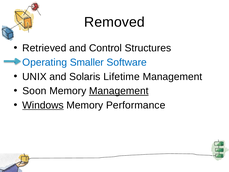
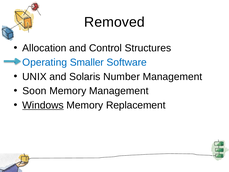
Retrieved: Retrieved -> Allocation
Lifetime: Lifetime -> Number
Management at (119, 91) underline: present -> none
Performance: Performance -> Replacement
